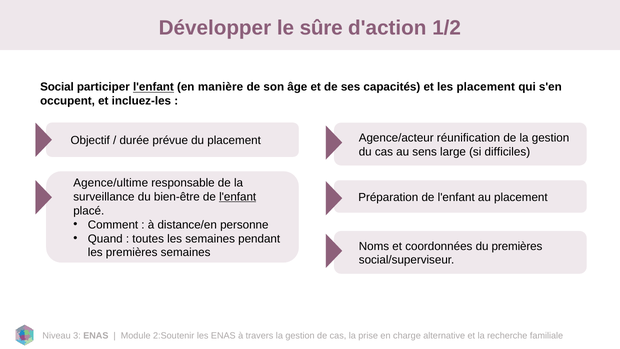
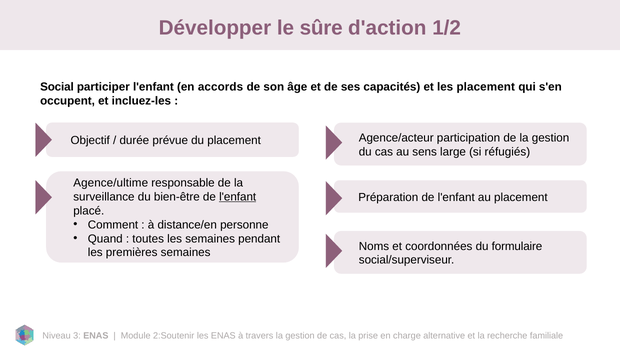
l'enfant at (153, 87) underline: present -> none
manière: manière -> accords
réunification: réunification -> participation
difficiles: difficiles -> réfugiés
du premières: premières -> formulaire
